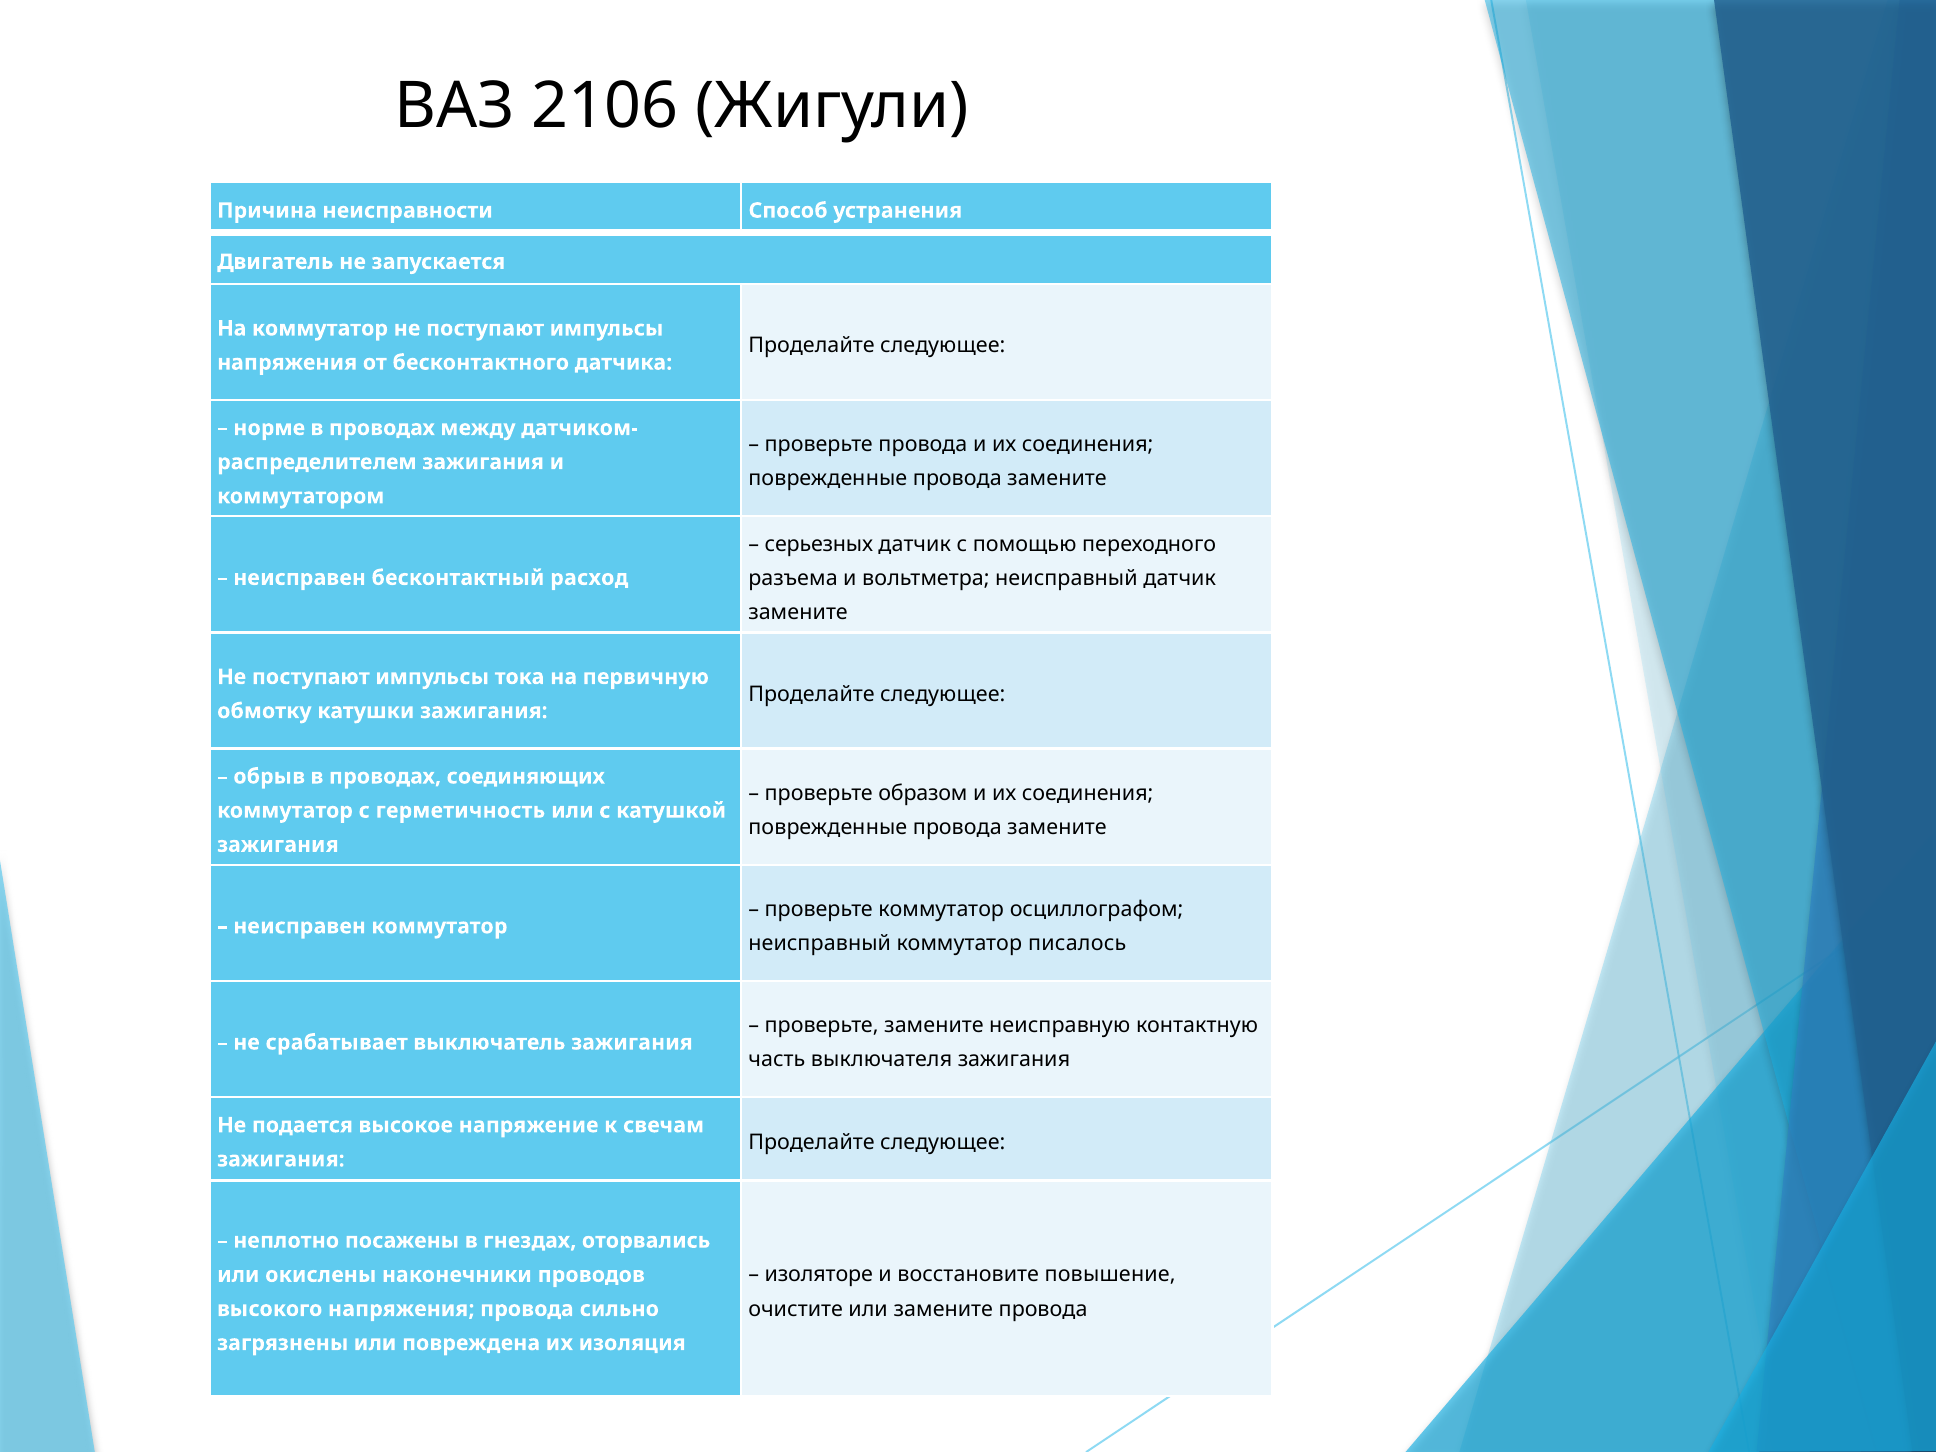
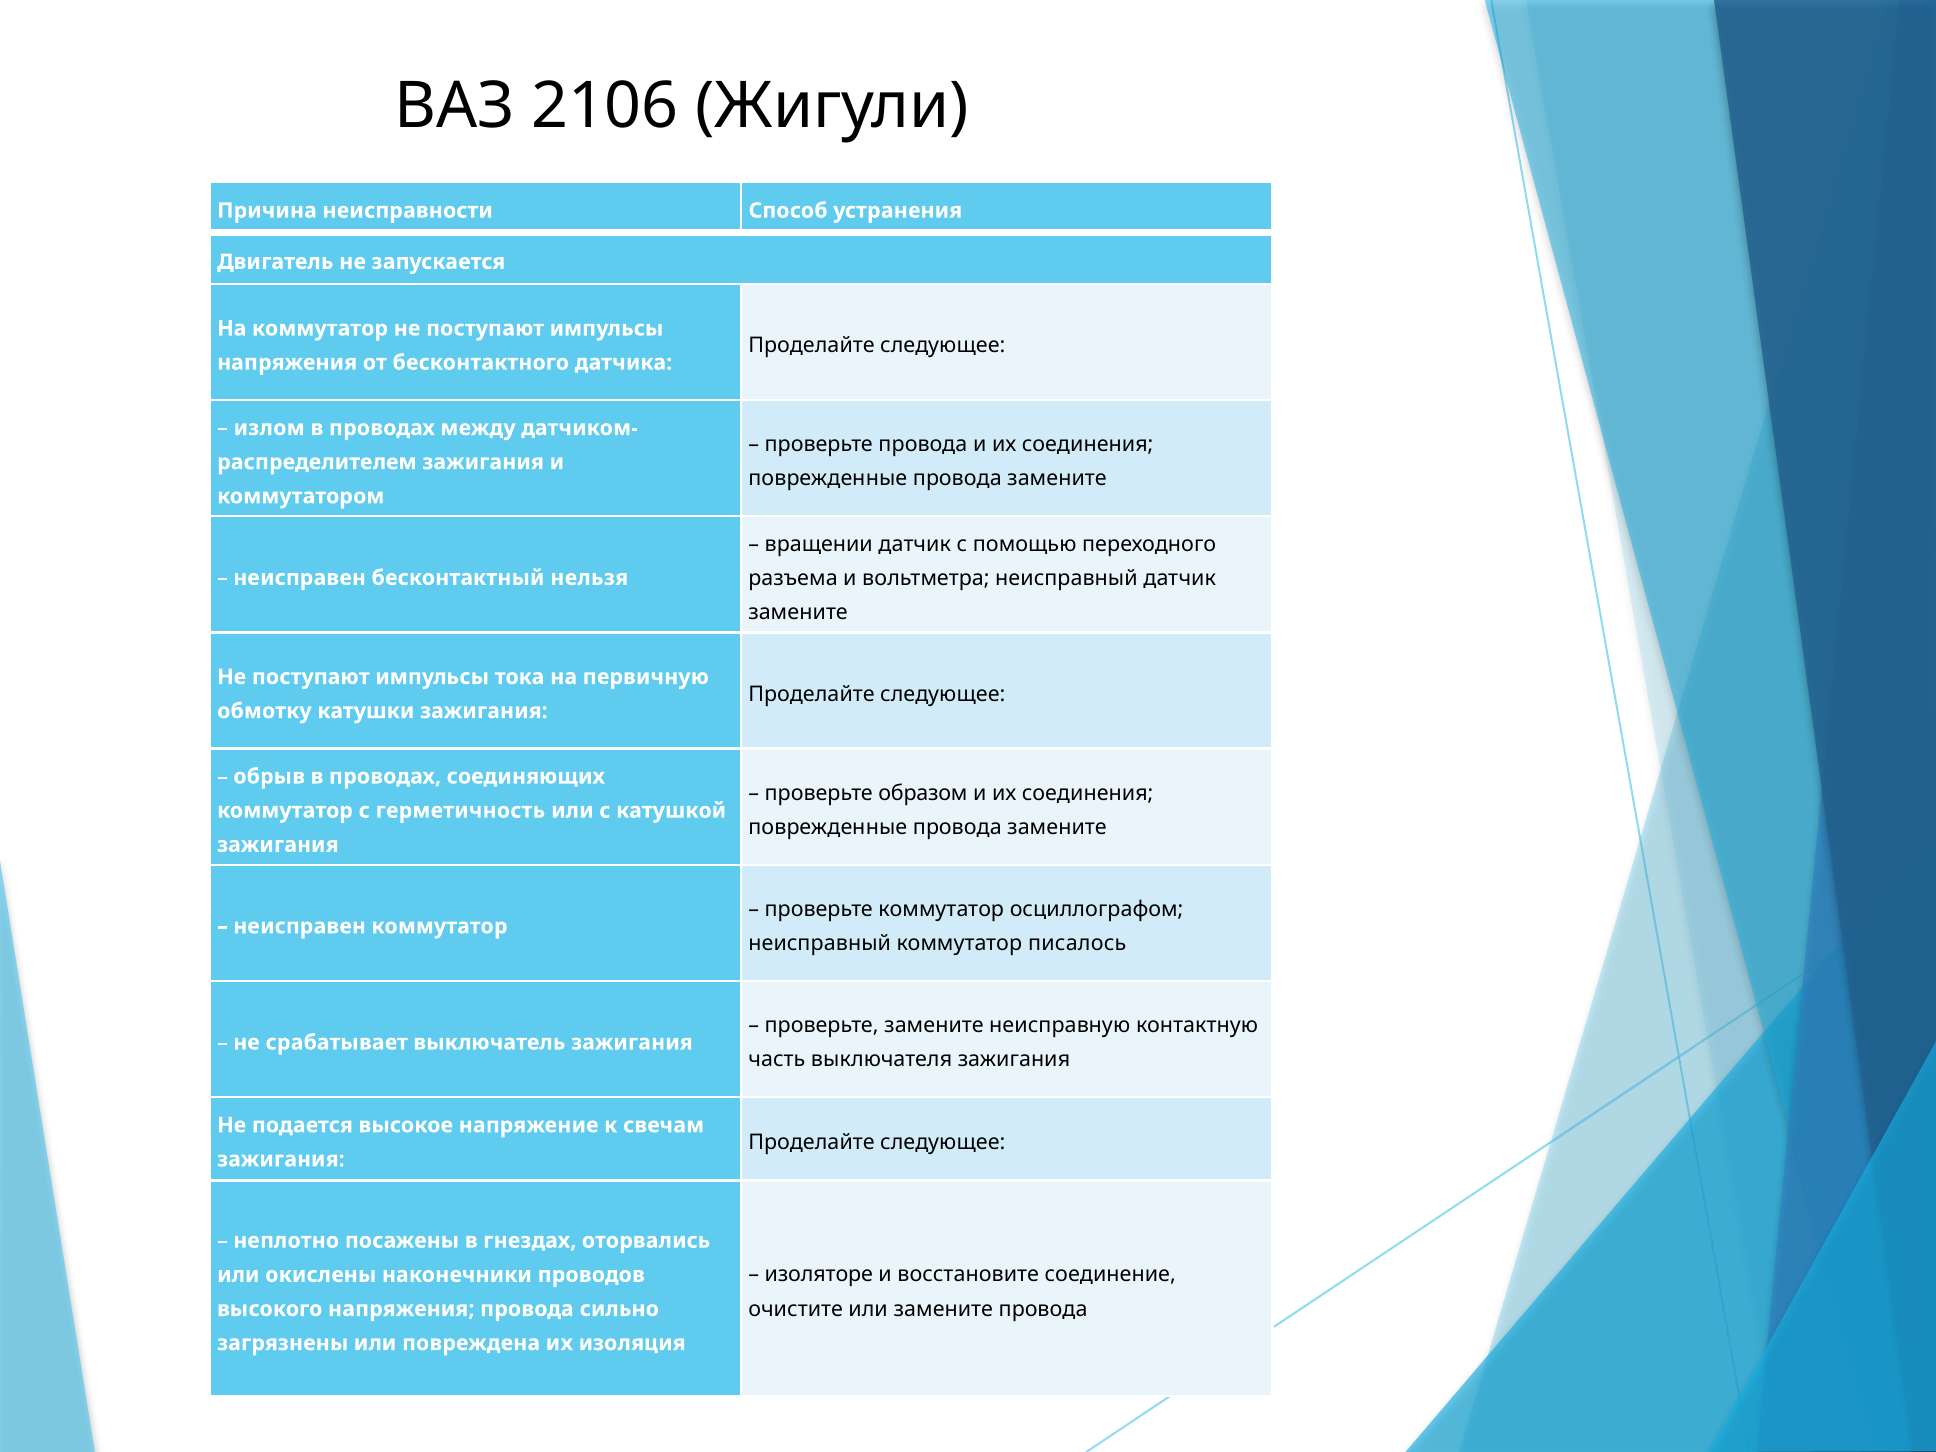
норме: норме -> излом
серьезных: серьезных -> вращении
расход: расход -> нельзя
повышение: повышение -> соединение
